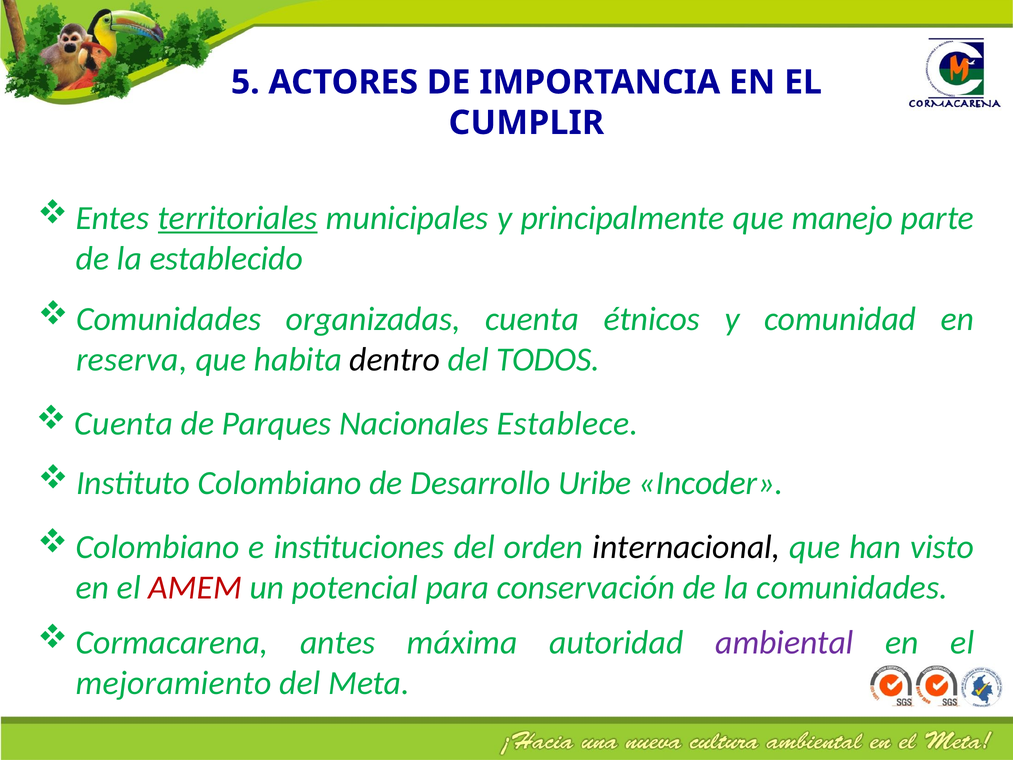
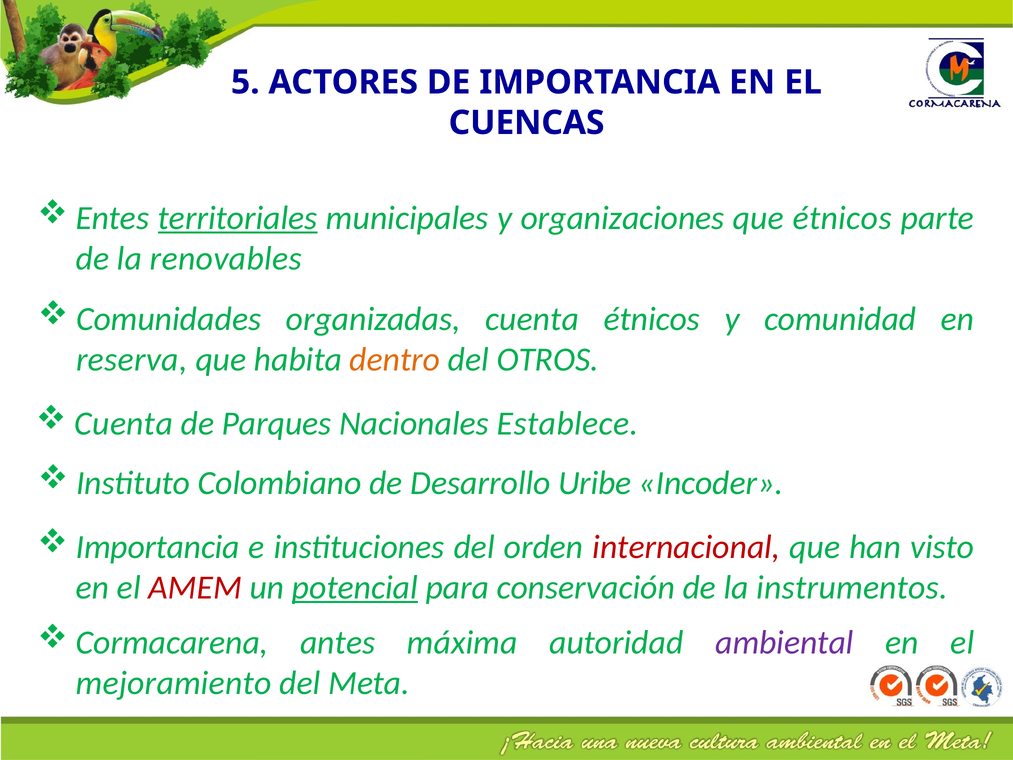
CUMPLIR: CUMPLIR -> CUENCAS
principalmente: principalmente -> organizaciones
que manejo: manejo -> étnicos
establecido: establecido -> renovables
dentro colour: black -> orange
TODOS: TODOS -> OTROS
Colombiano at (158, 547): Colombiano -> Importancia
internacional colour: black -> red
potencial underline: none -> present
la comunidades: comunidades -> instrumentos
